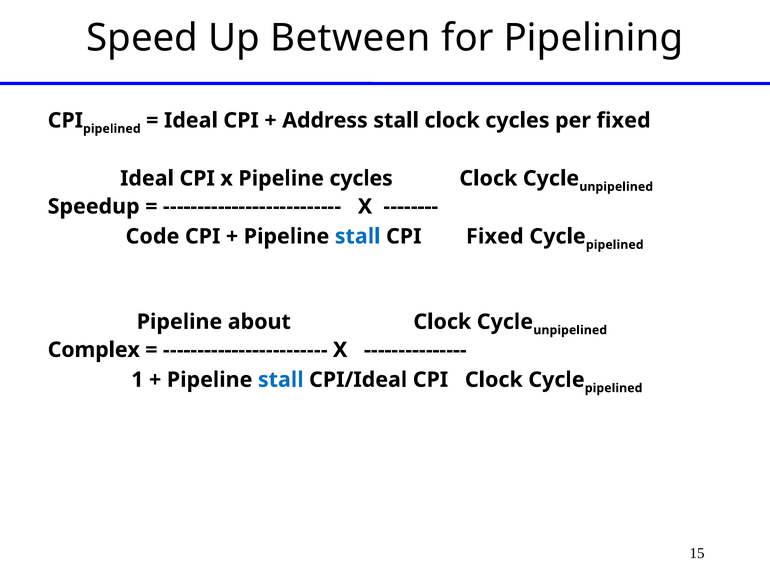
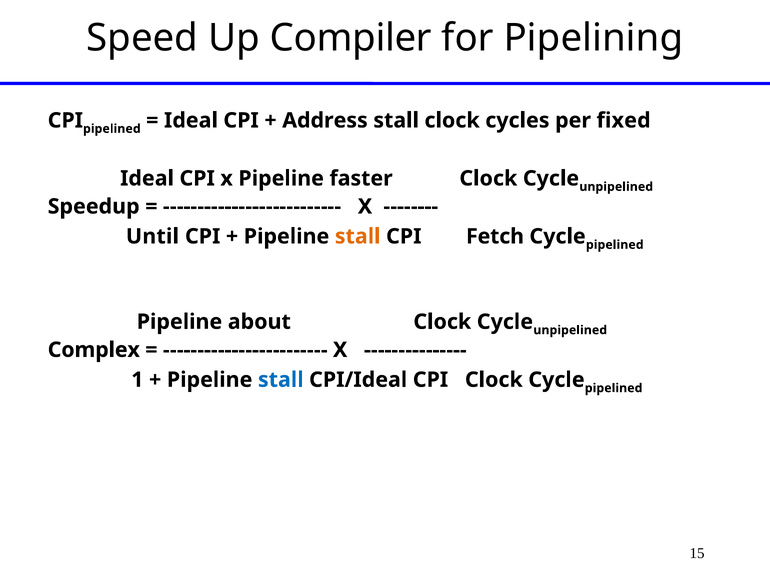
Between: Between -> Compiler
Pipeline cycles: cycles -> faster
Code: Code -> Until
stall at (358, 236) colour: blue -> orange
CPI Fixed: Fixed -> Fetch
